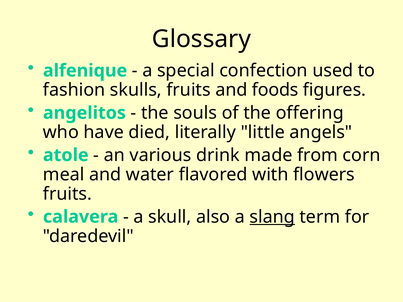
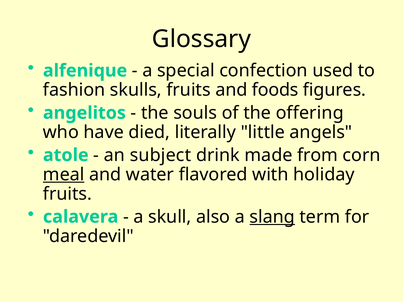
various: various -> subject
meal underline: none -> present
flowers: flowers -> holiday
